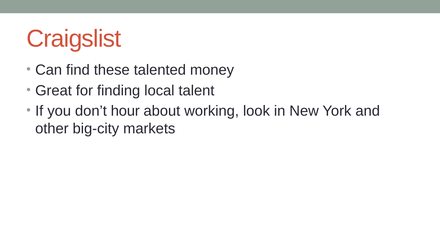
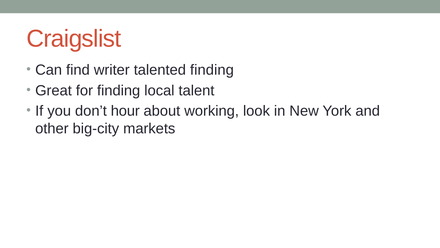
these: these -> writer
talented money: money -> finding
